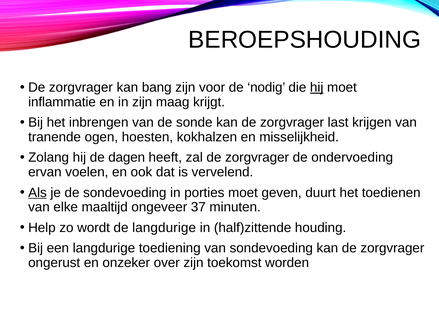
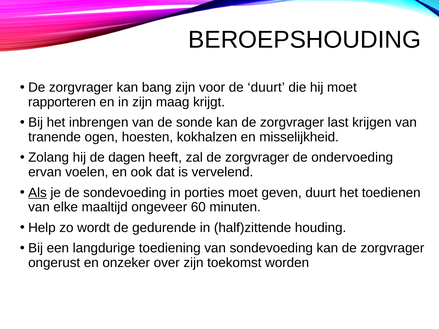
de nodig: nodig -> duurt
hij at (317, 88) underline: present -> none
inflammatie: inflammatie -> rapporteren
37: 37 -> 60
de langdurige: langdurige -> gedurende
